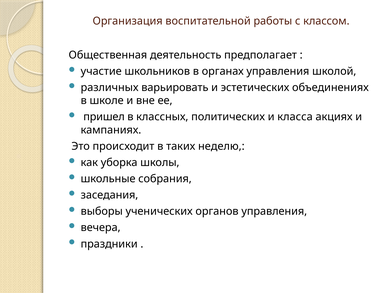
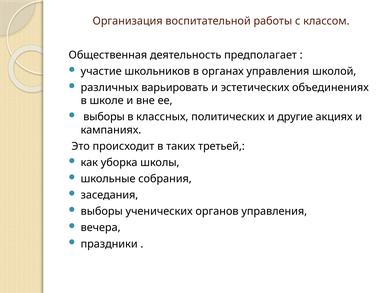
пришел at (104, 117): пришел -> выборы
класса: класса -> другие
неделю: неделю -> третьей
